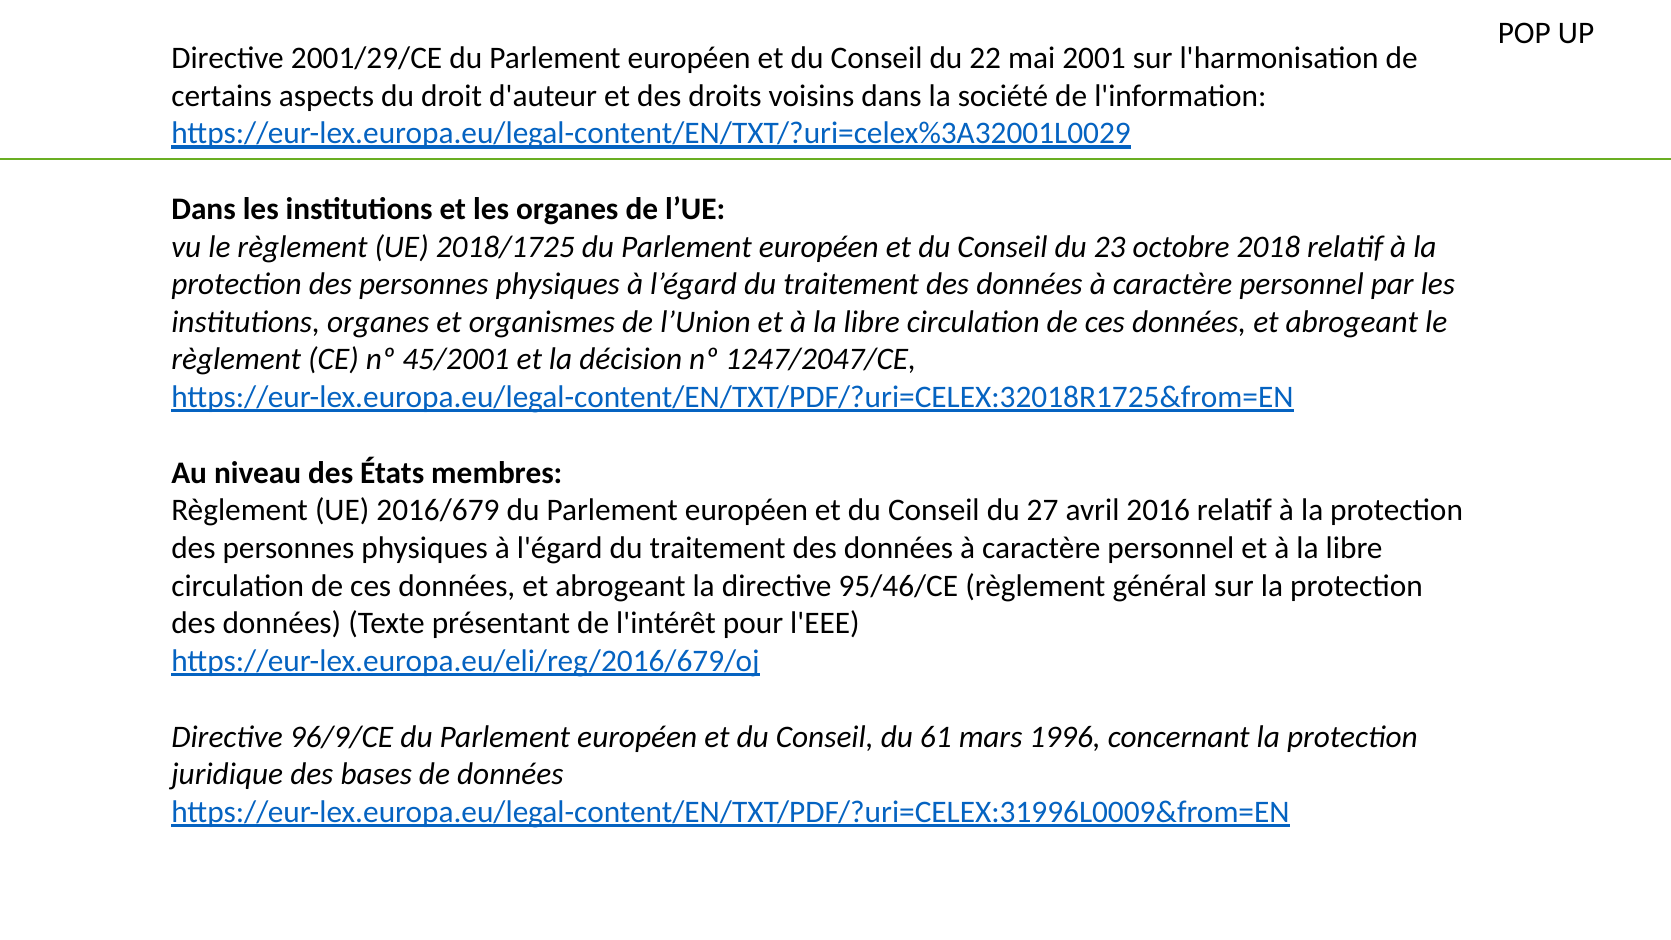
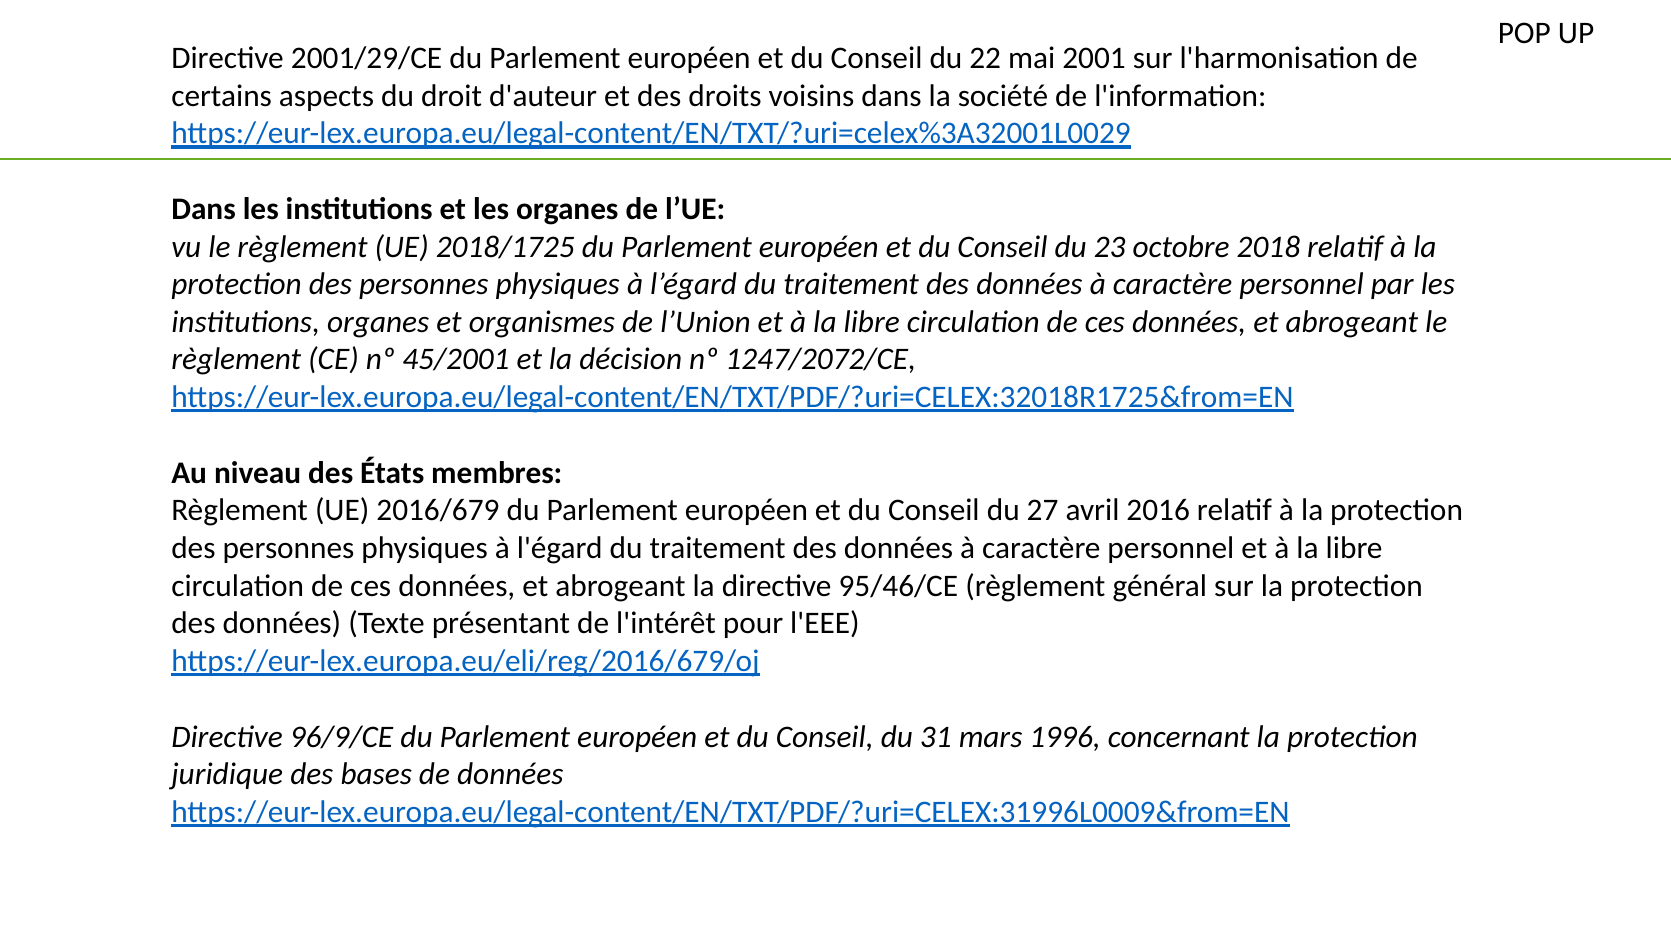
1247/2047/CE: 1247/2047/CE -> 1247/2072/CE
61: 61 -> 31
